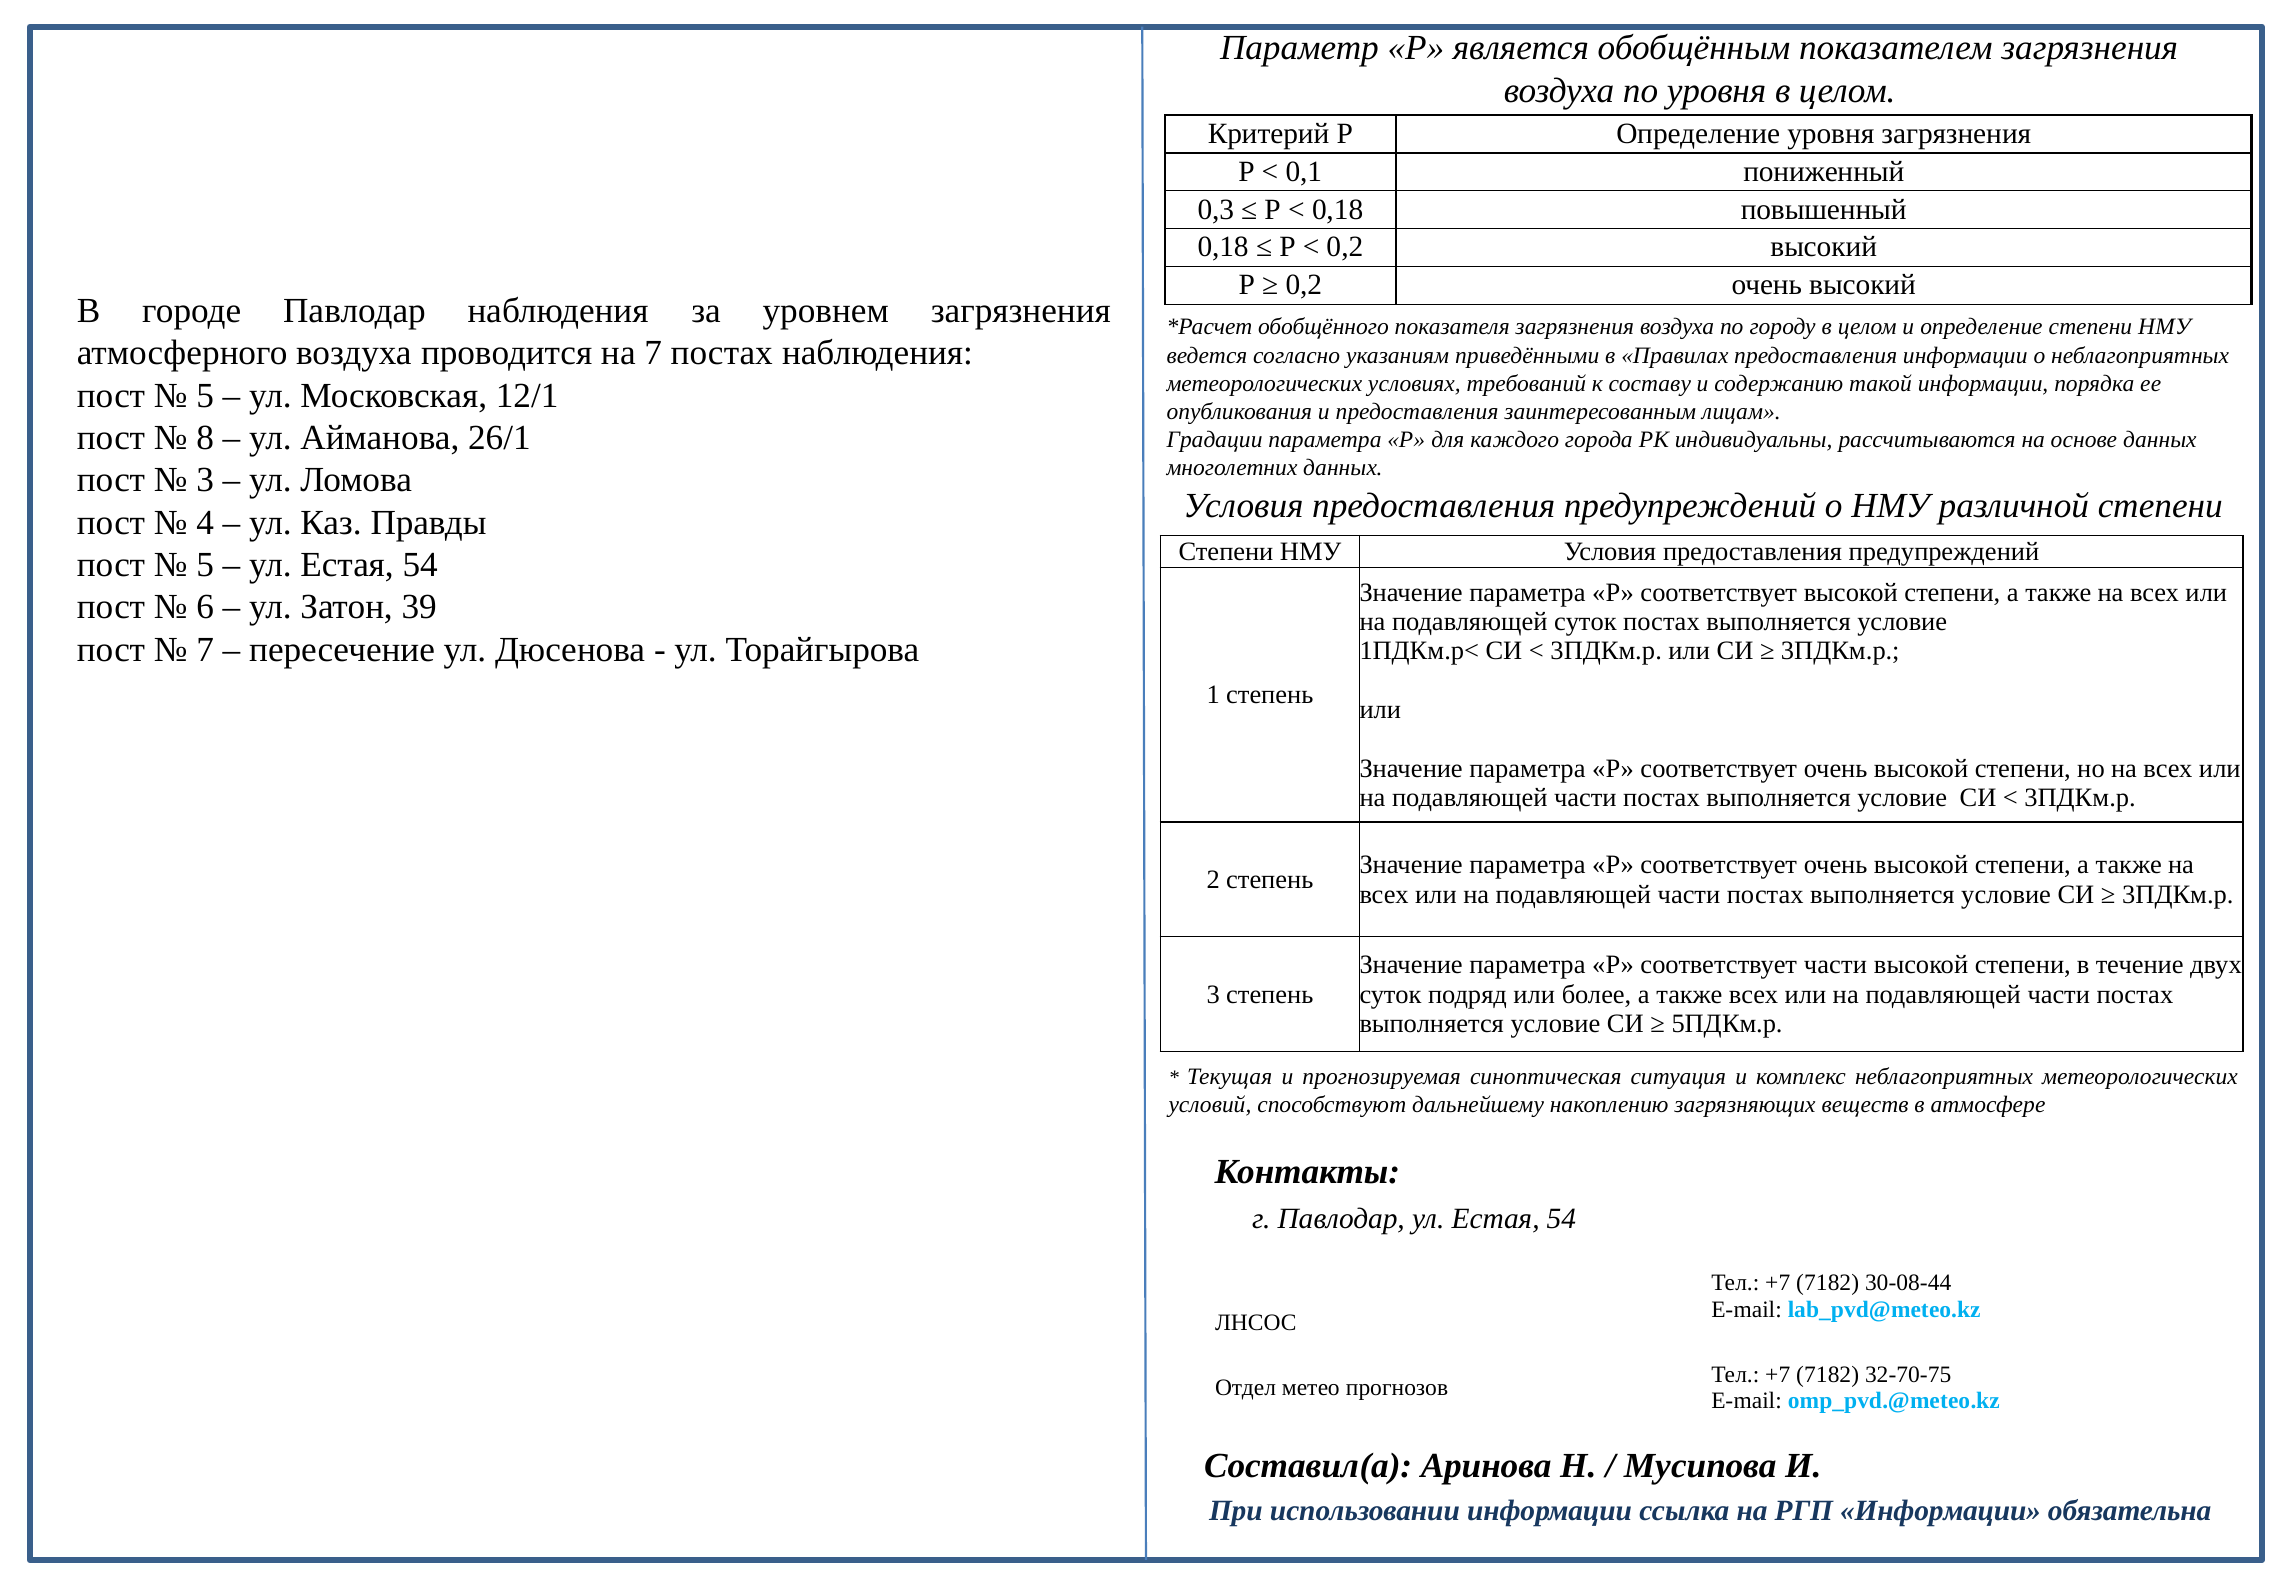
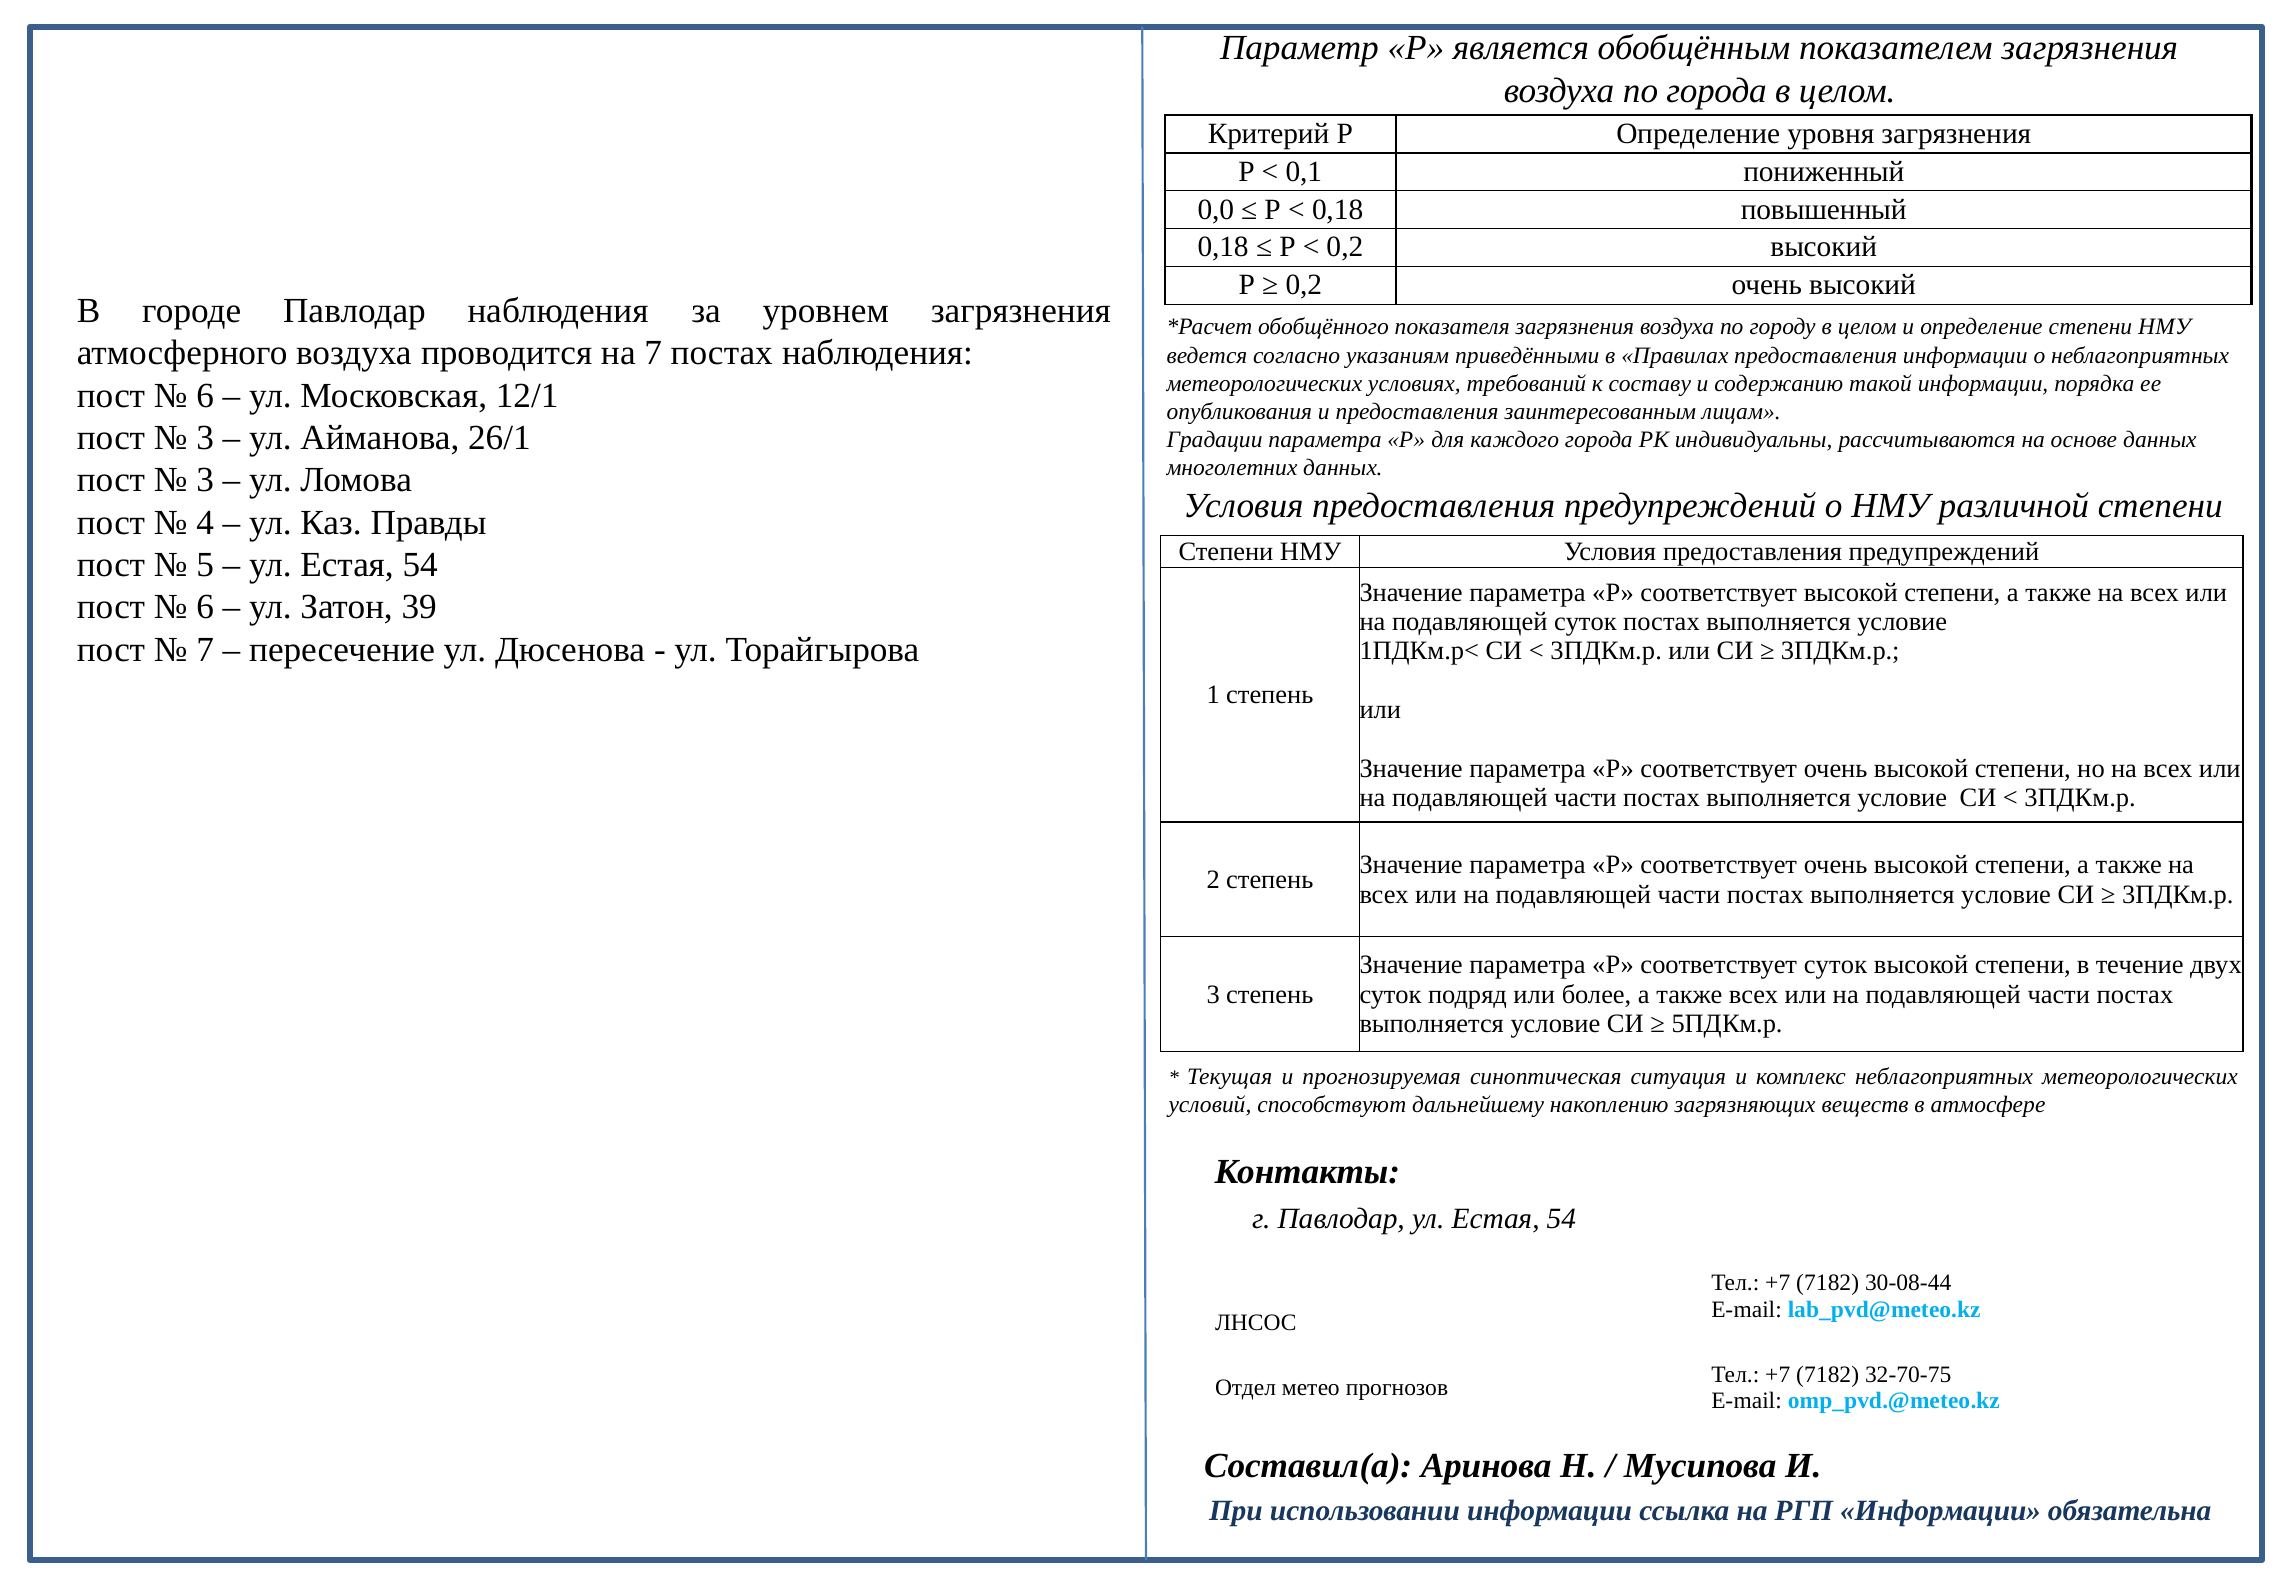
по уровня: уровня -> города
0,3: 0,3 -> 0,0
5 at (205, 395): 5 -> 6
8 at (205, 438): 8 -> 3
соответствует части: части -> суток
